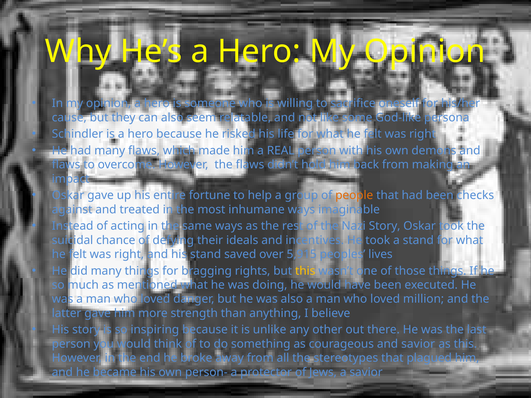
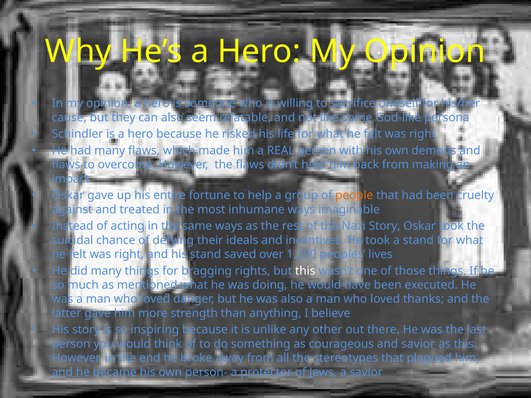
checks: checks -> cruelty
5,915: 5,915 -> 1,290
this at (305, 271) colour: yellow -> white
million: million -> thanks
